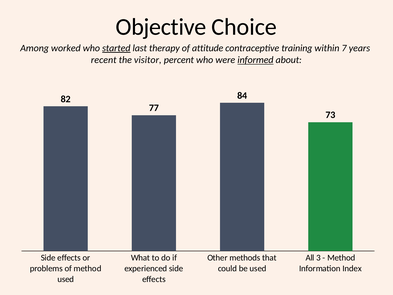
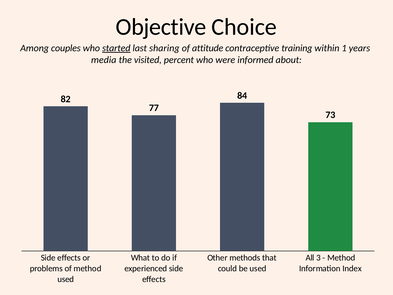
worked: worked -> couples
therapy: therapy -> sharing
7: 7 -> 1
recent: recent -> media
visitor: visitor -> visited
informed underline: present -> none
